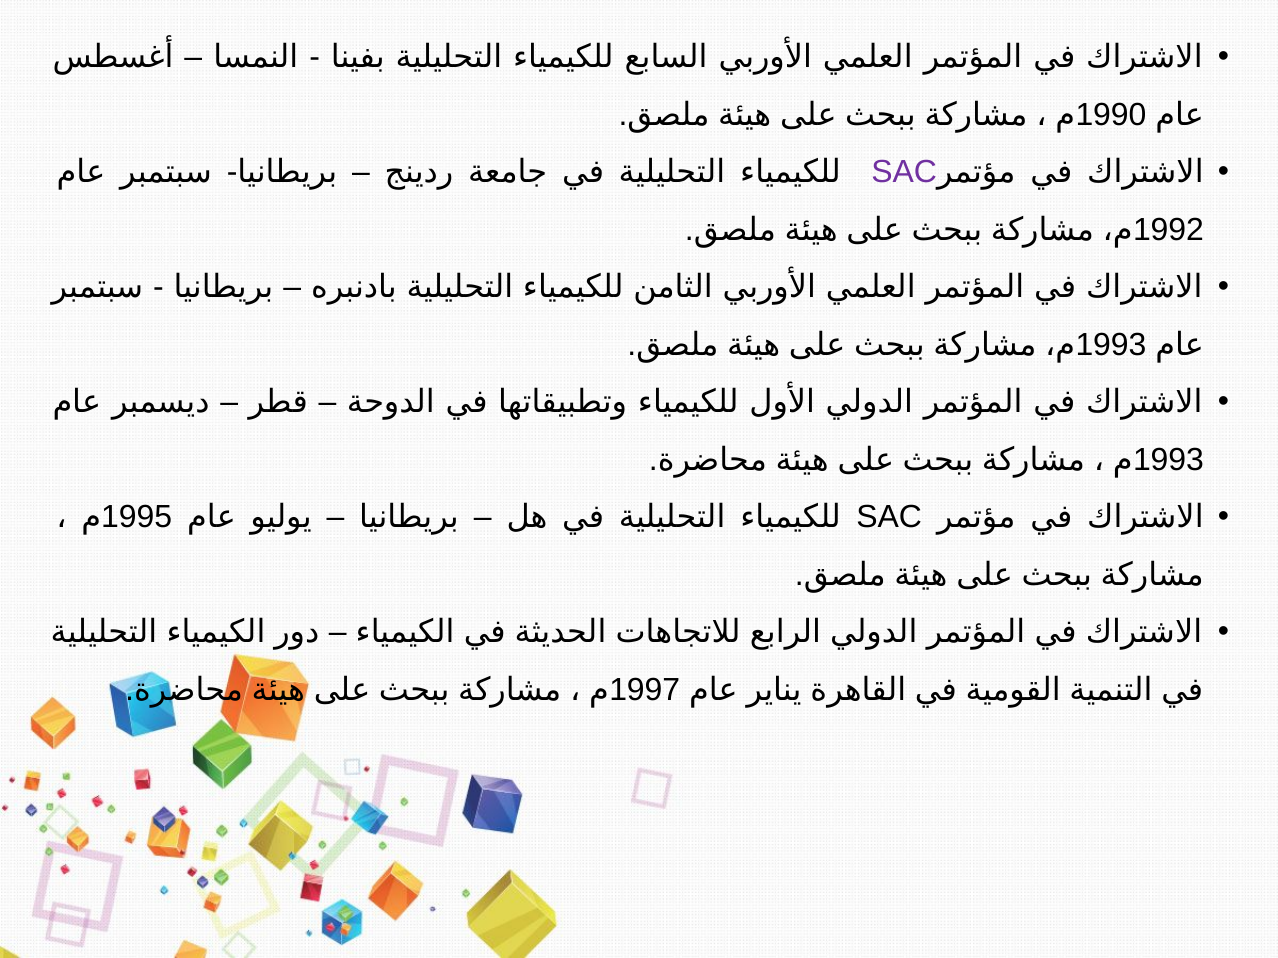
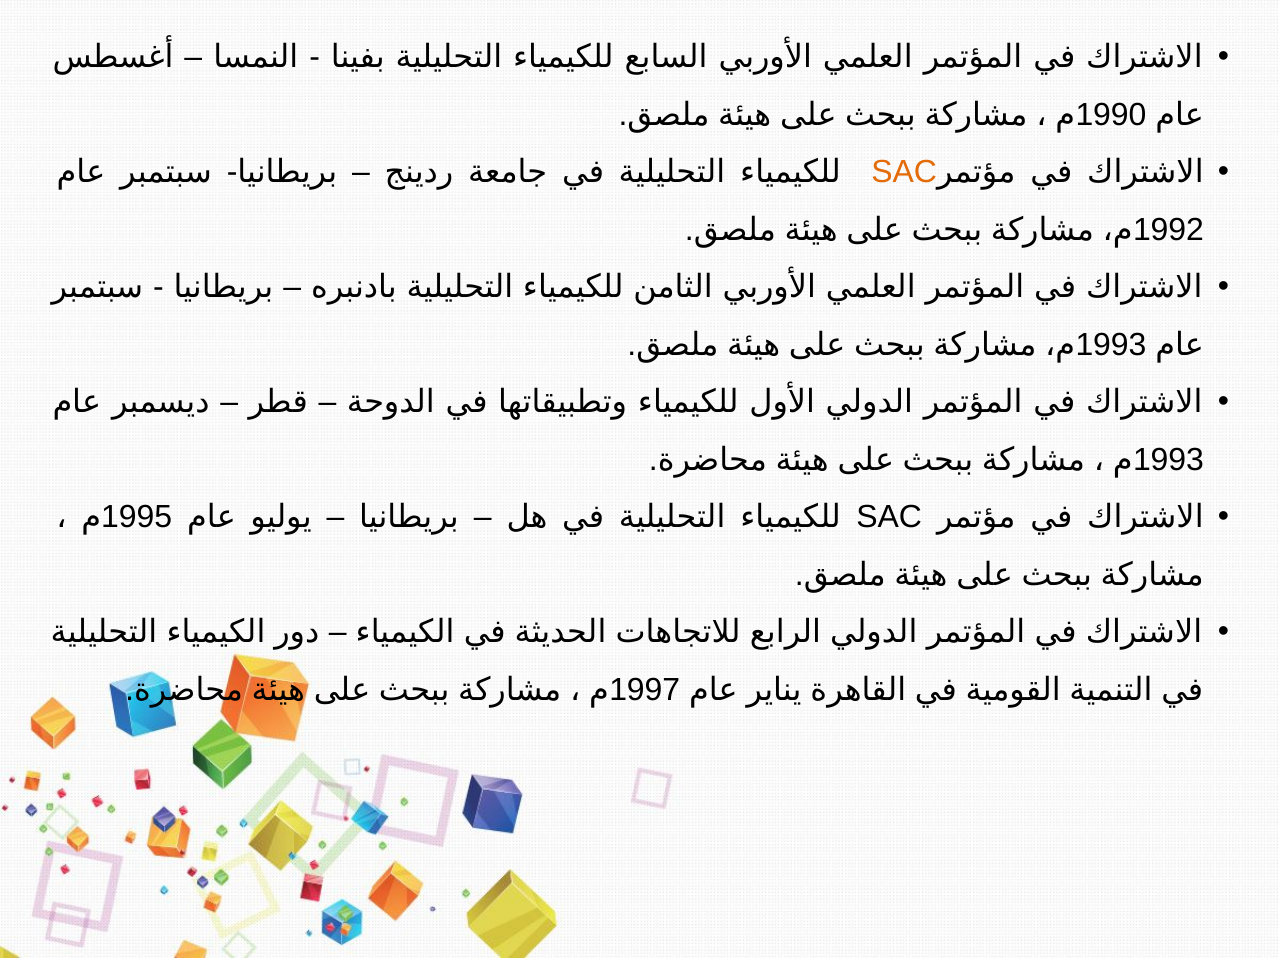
SAC at (904, 173) colour: purple -> orange
